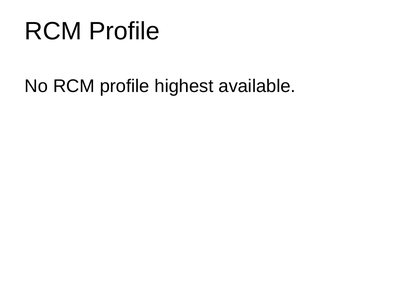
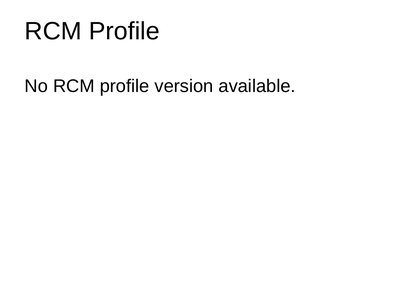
highest: highest -> version
